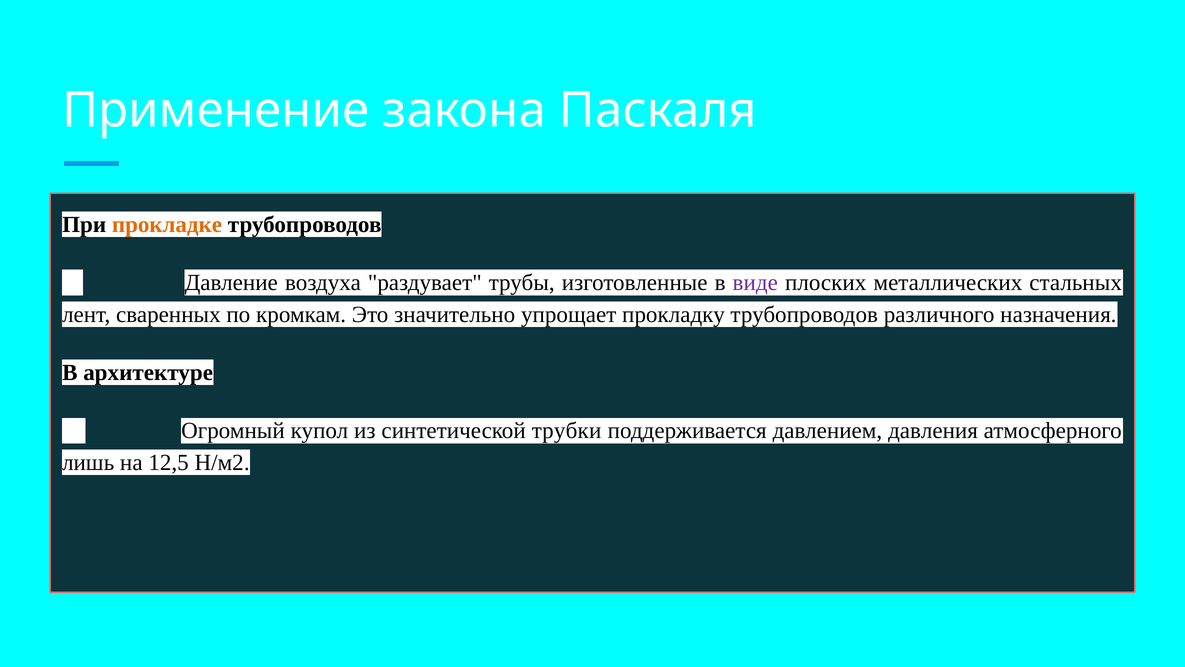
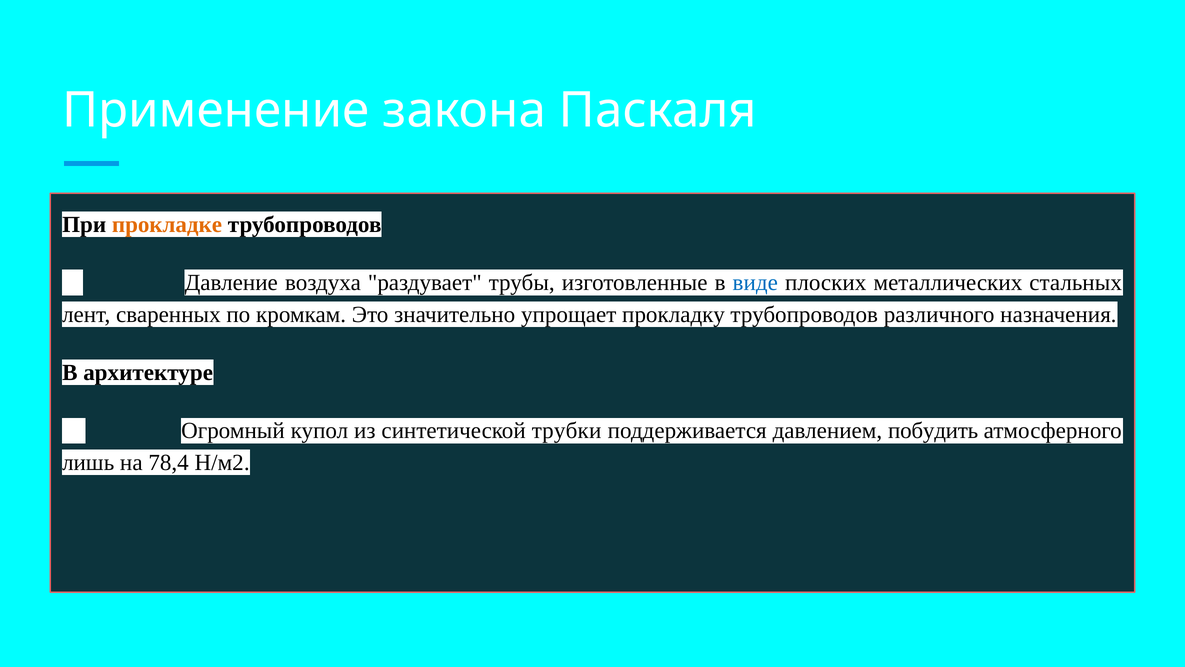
виде colour: purple -> blue
давления: давления -> побудить
12,5: 12,5 -> 78,4
